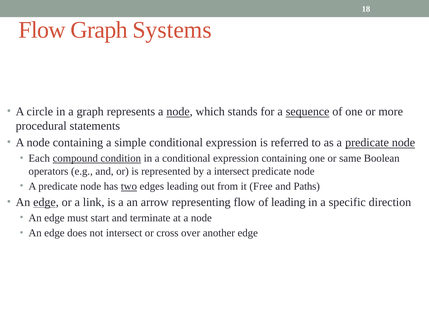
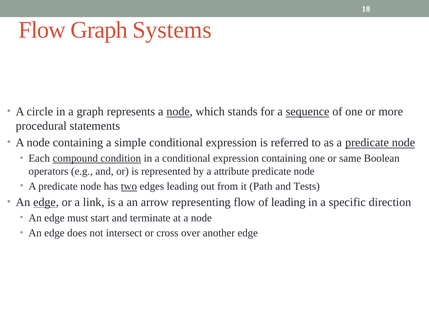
a intersect: intersect -> attribute
Free: Free -> Path
Paths: Paths -> Tests
